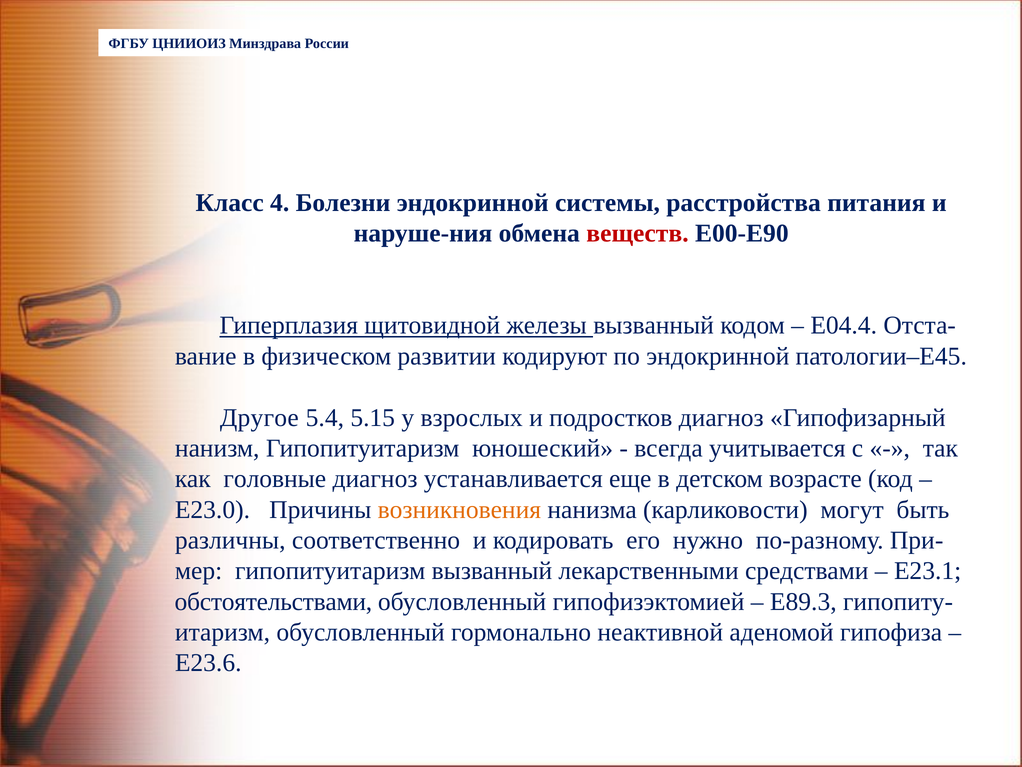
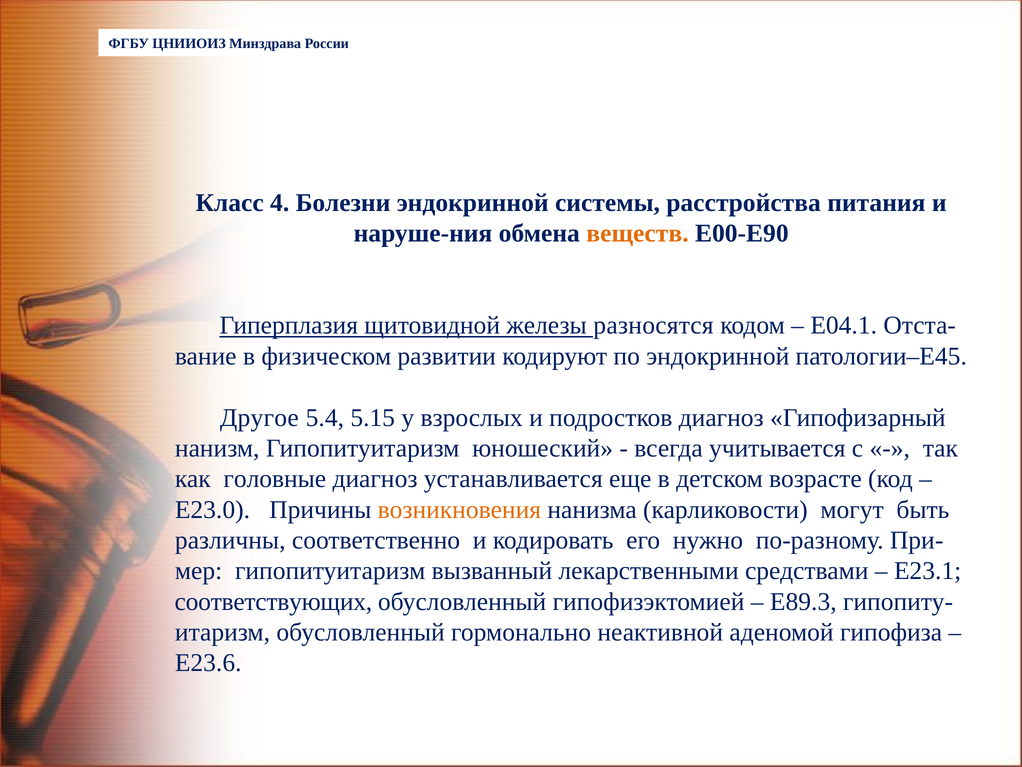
веществ colour: red -> orange
железы вызванный: вызванный -> разносятся
E04.4: E04.4 -> E04.1
обстоятельствами: обстоятельствами -> соответствующих
